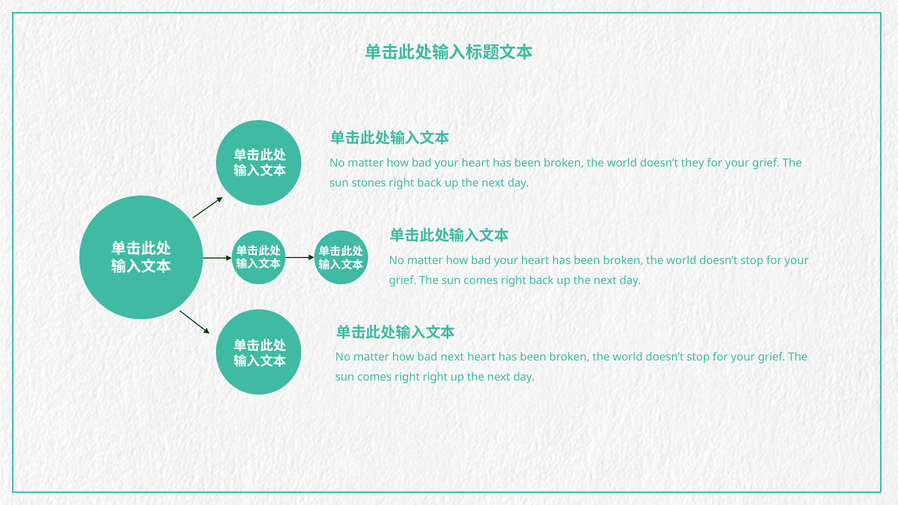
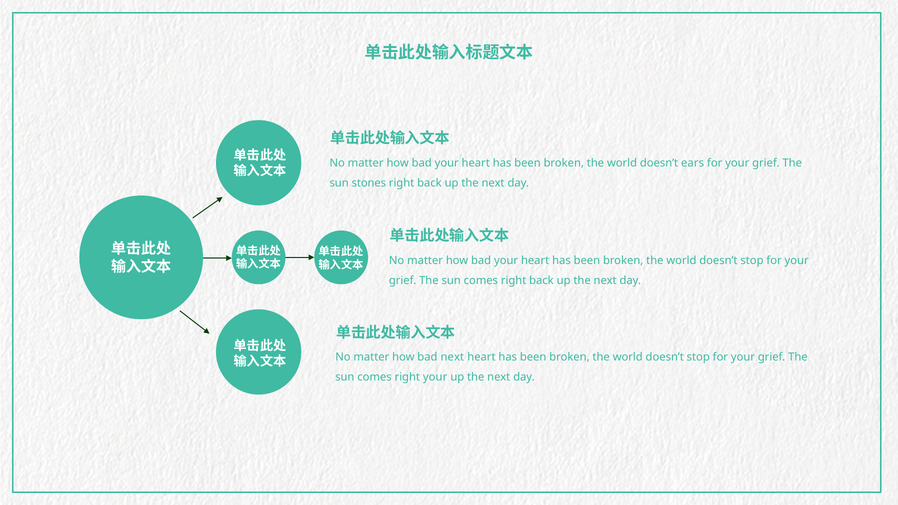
they: they -> ears
right right: right -> your
